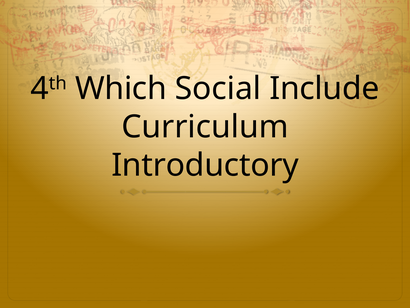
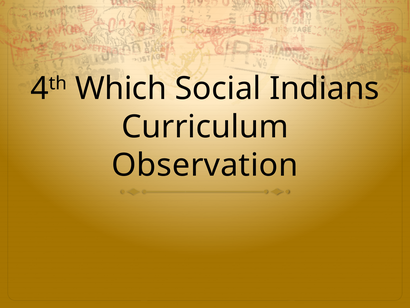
Include: Include -> Indians
Introductory: Introductory -> Observation
